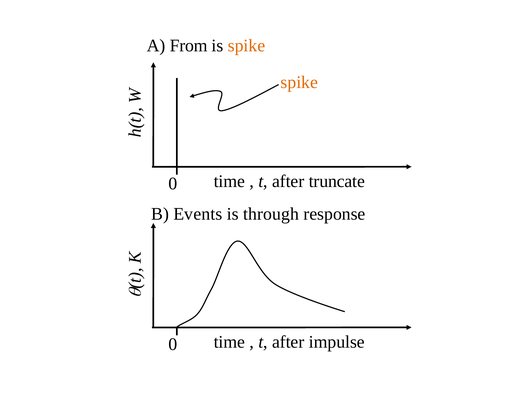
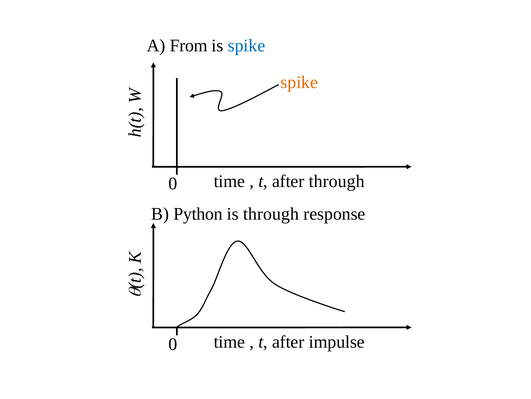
spike at (247, 45) colour: orange -> blue
after truncate: truncate -> through
Events: Events -> Python
